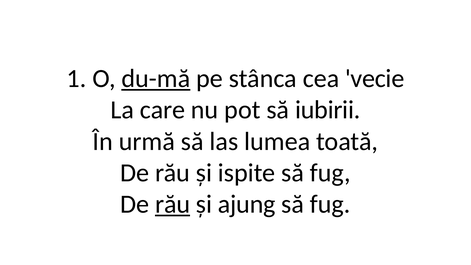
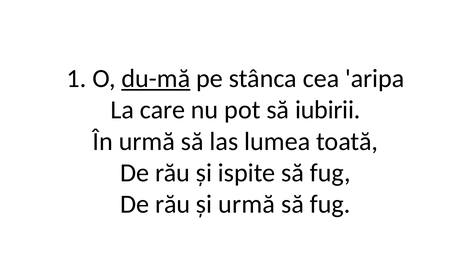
vecie: vecie -> aripa
rău at (173, 204) underline: present -> none
și ajung: ajung -> urmă
